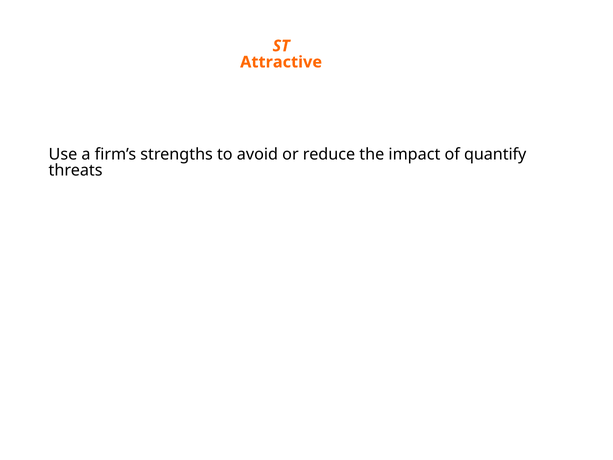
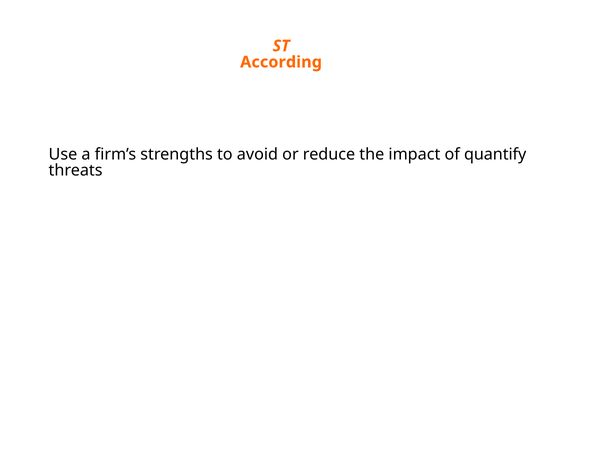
Attractive: Attractive -> According
